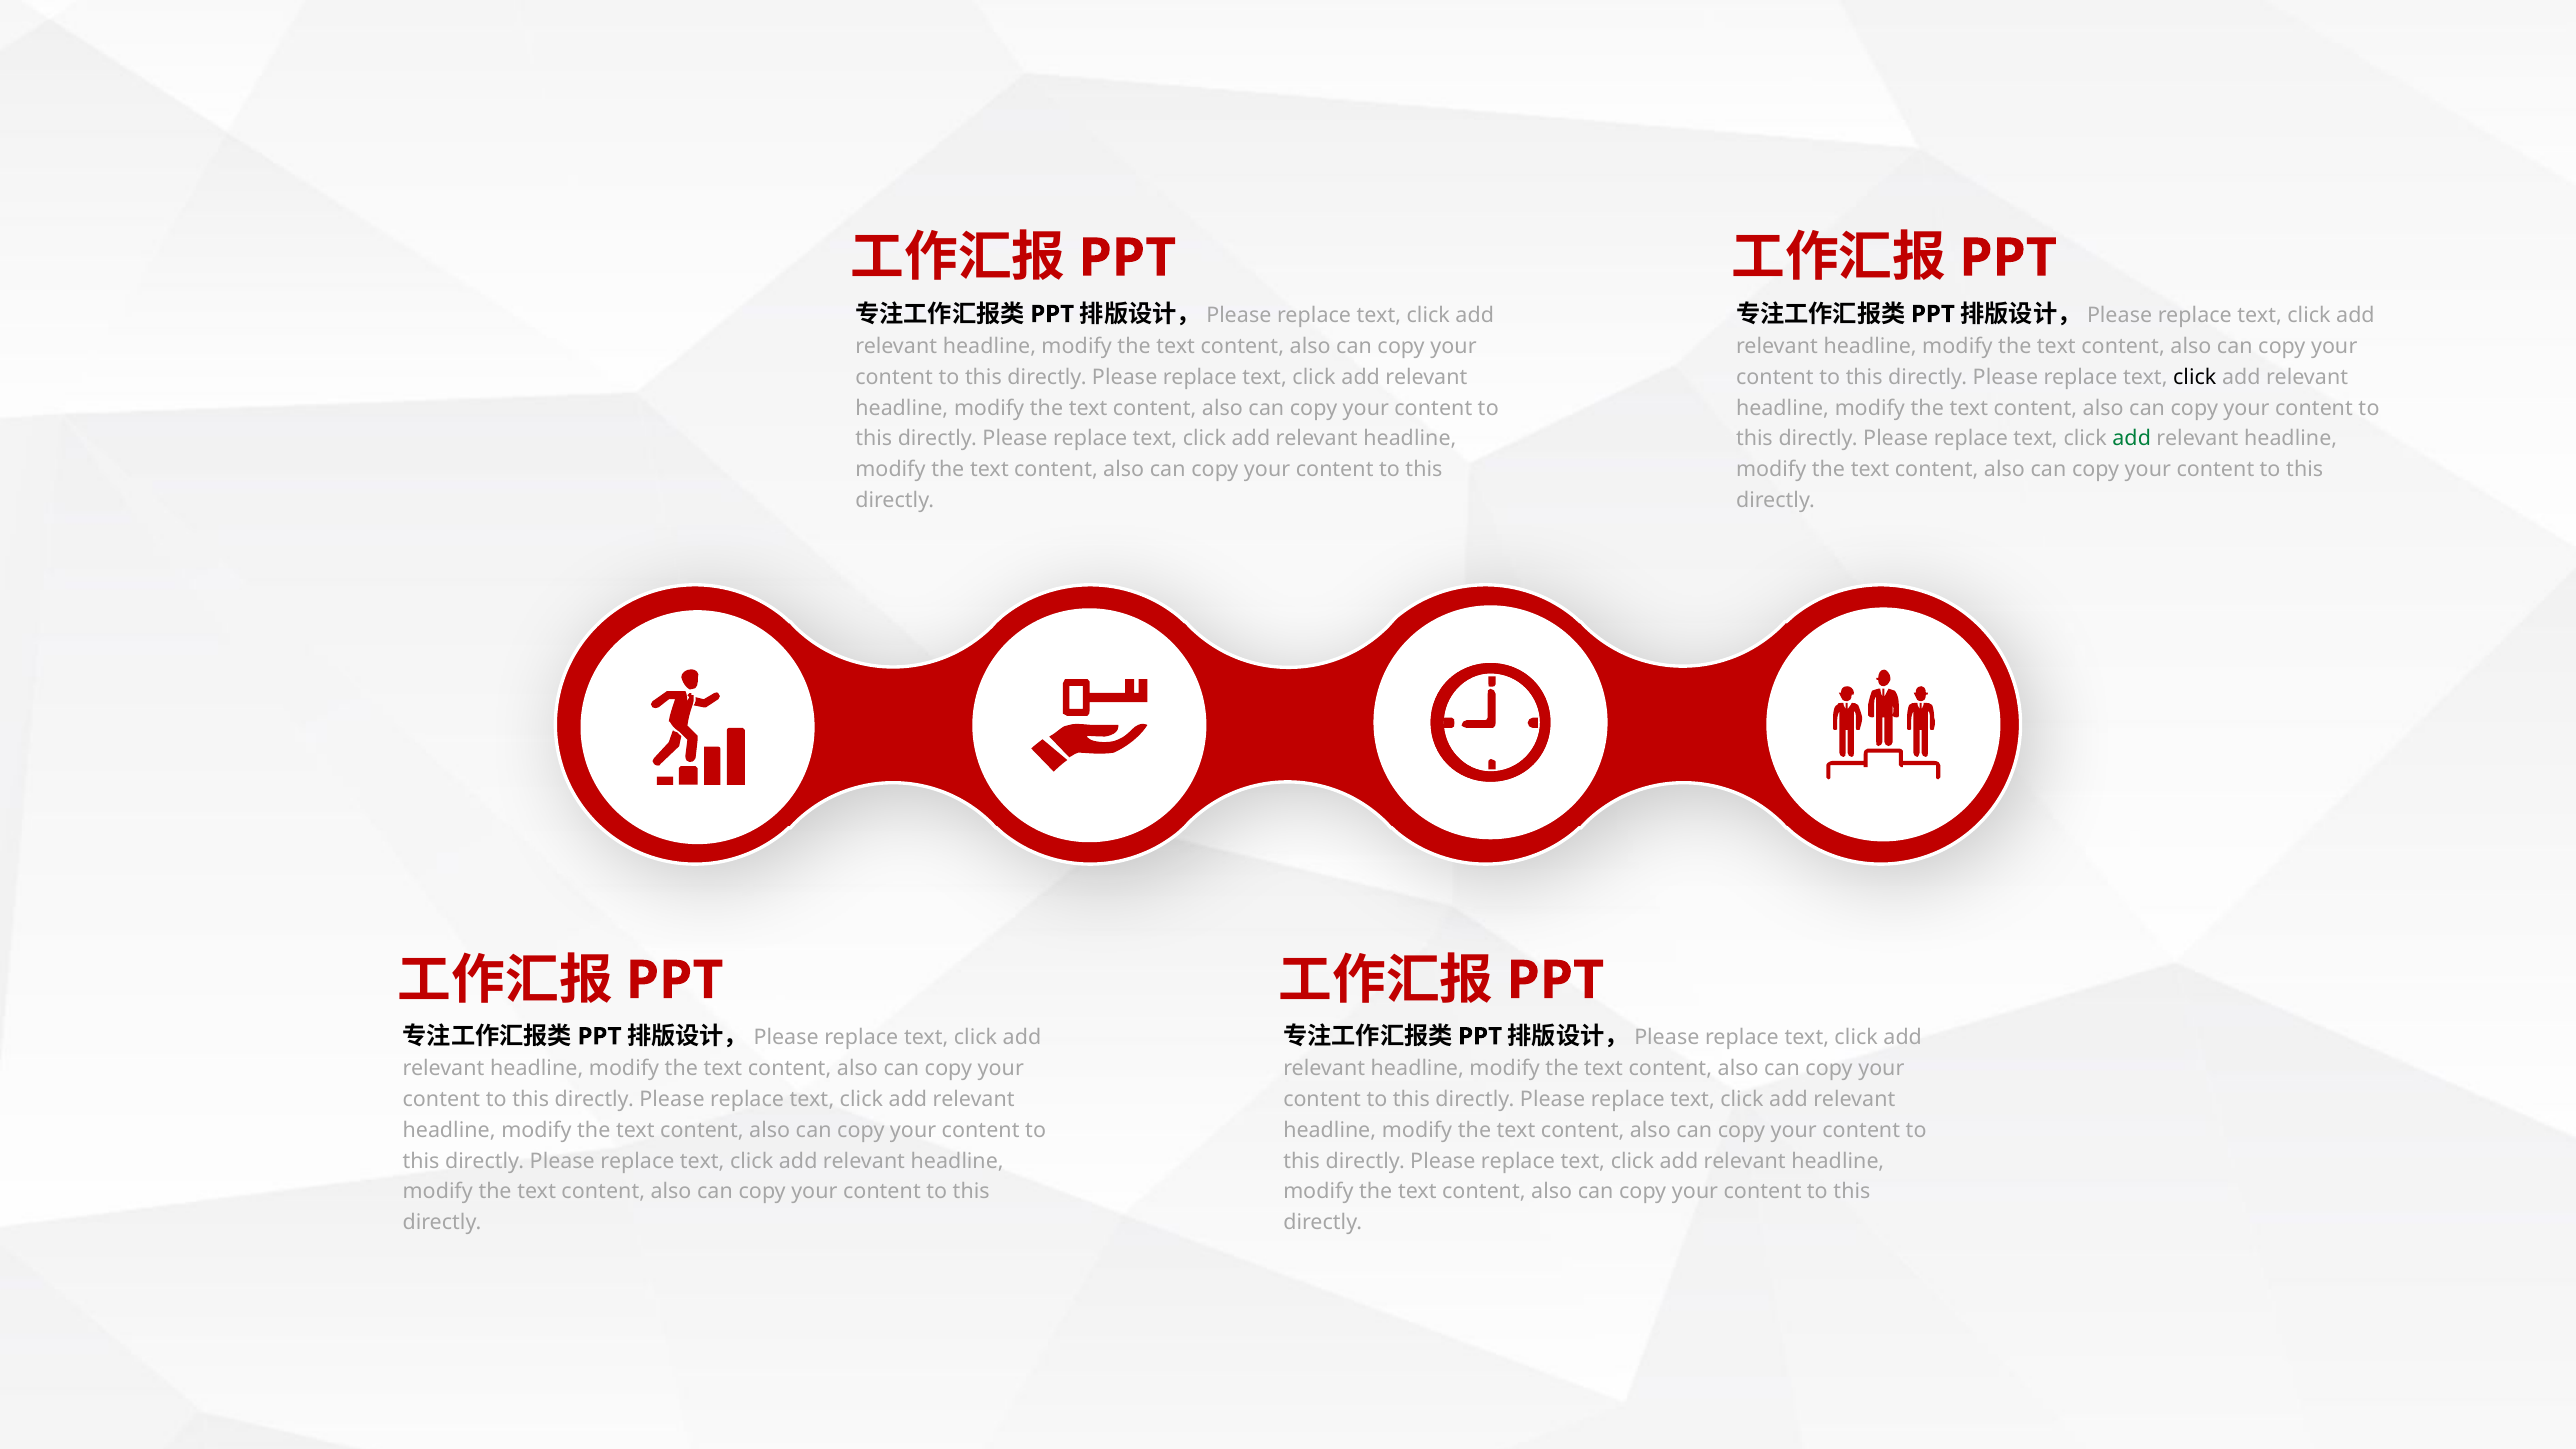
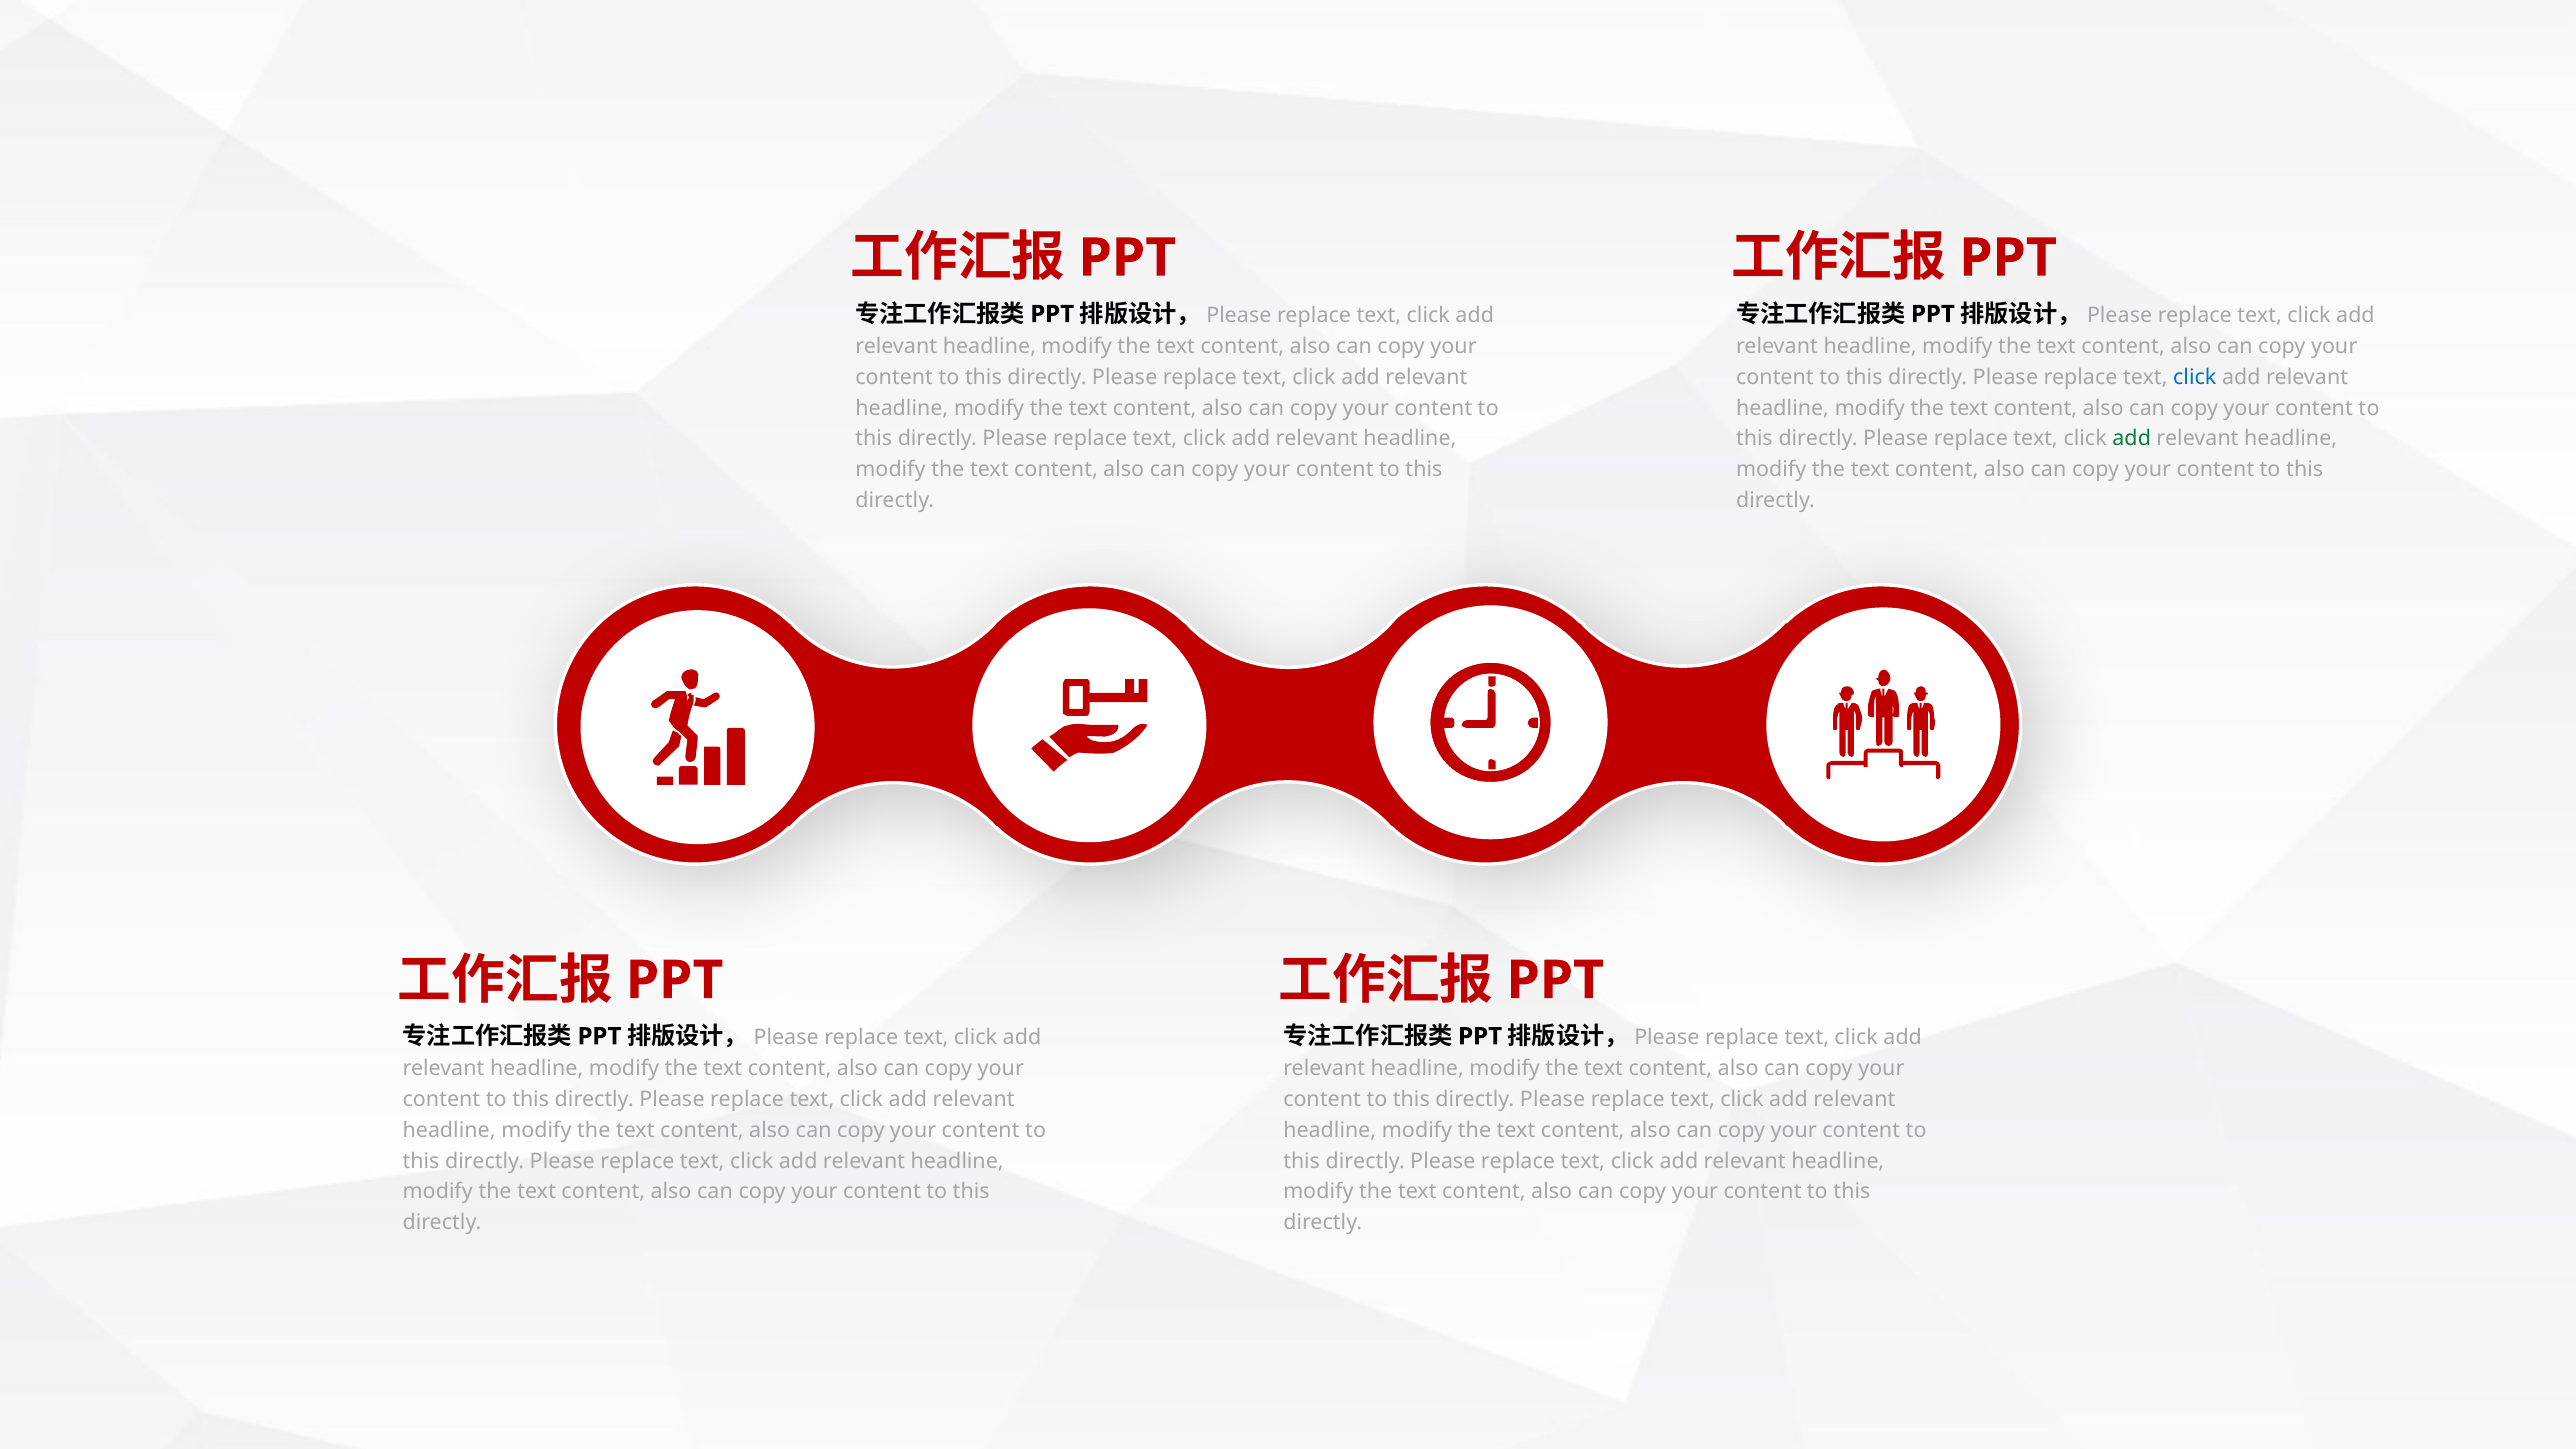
click at (2195, 377) colour: black -> blue
